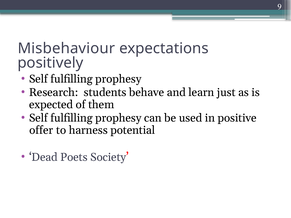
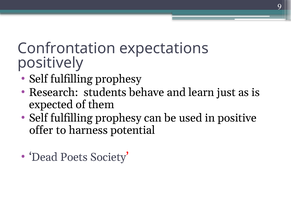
Misbehaviour: Misbehaviour -> Confrontation
